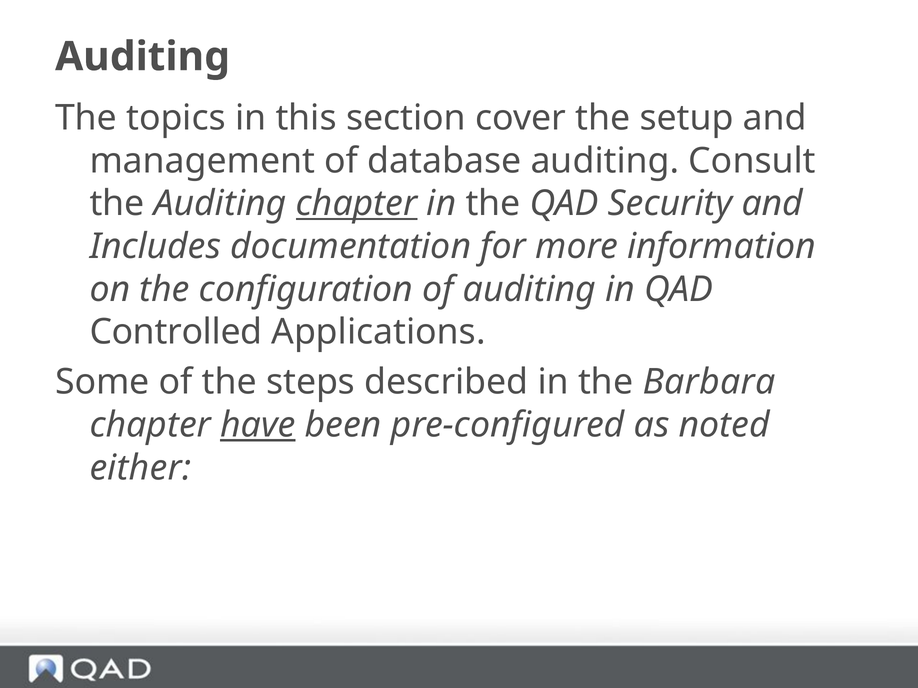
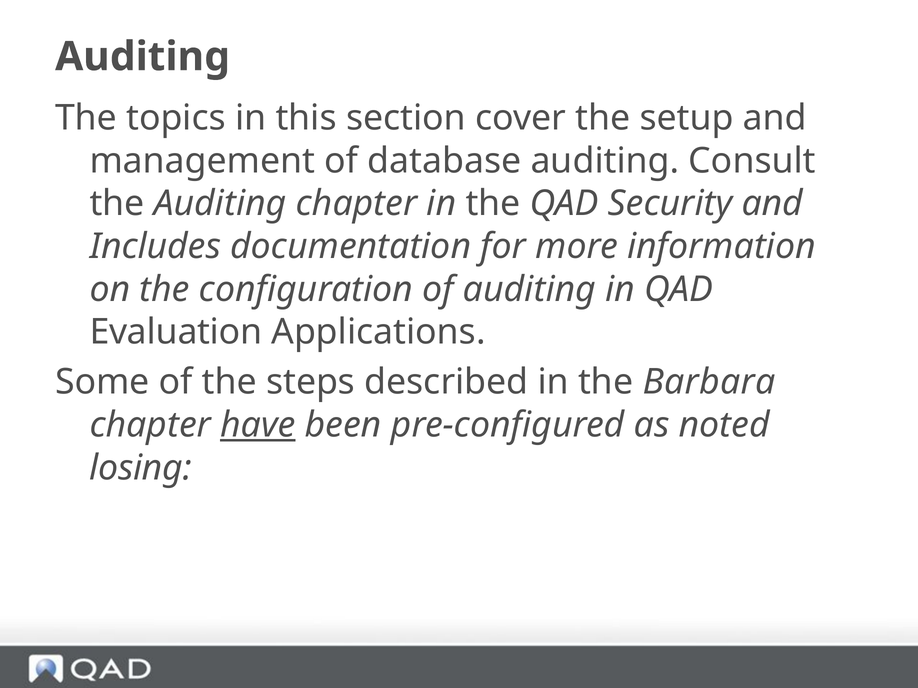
chapter at (357, 204) underline: present -> none
Controlled: Controlled -> Evaluation
either: either -> losing
